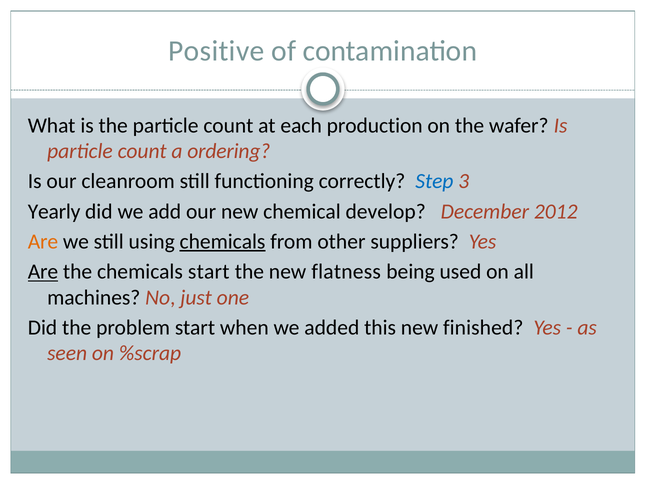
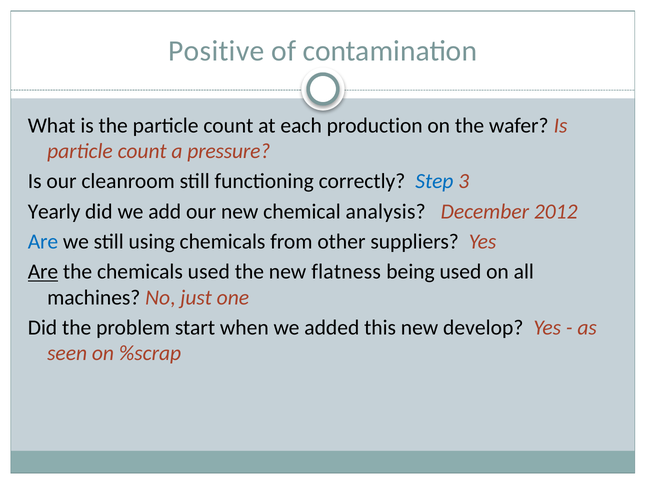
ordering: ordering -> pressure
develop: develop -> analysis
Are at (43, 242) colour: orange -> blue
chemicals at (222, 242) underline: present -> none
chemicals start: start -> used
finished: finished -> develop
